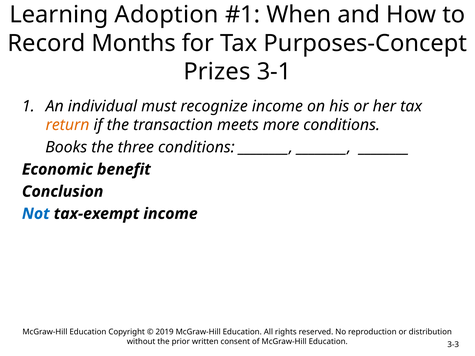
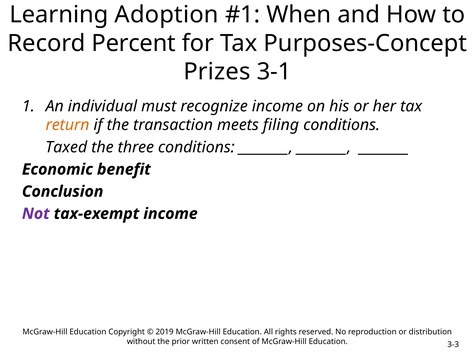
Months: Months -> Percent
more: more -> filing
Books: Books -> Taxed
Not colour: blue -> purple
